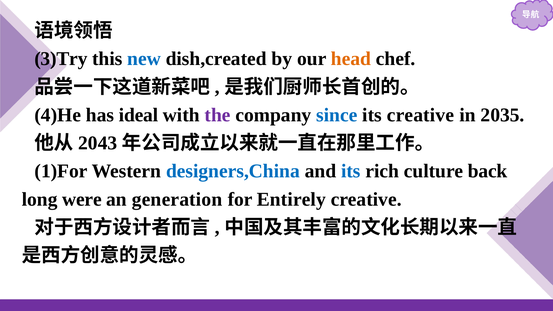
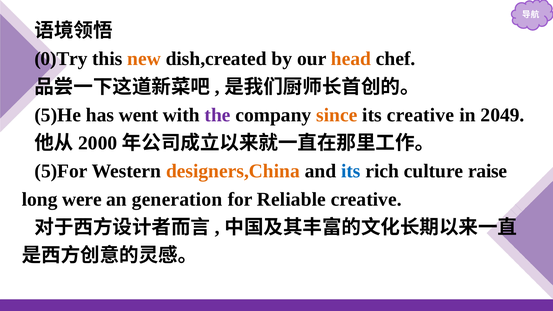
3)Try: 3)Try -> 0)Try
new colour: blue -> orange
4)He: 4)He -> 5)He
ideal: ideal -> went
since colour: blue -> orange
2035: 2035 -> 2049
2043: 2043 -> 2000
1)For: 1)For -> 5)For
designers,China colour: blue -> orange
back: back -> raise
Entirely: Entirely -> Reliable
